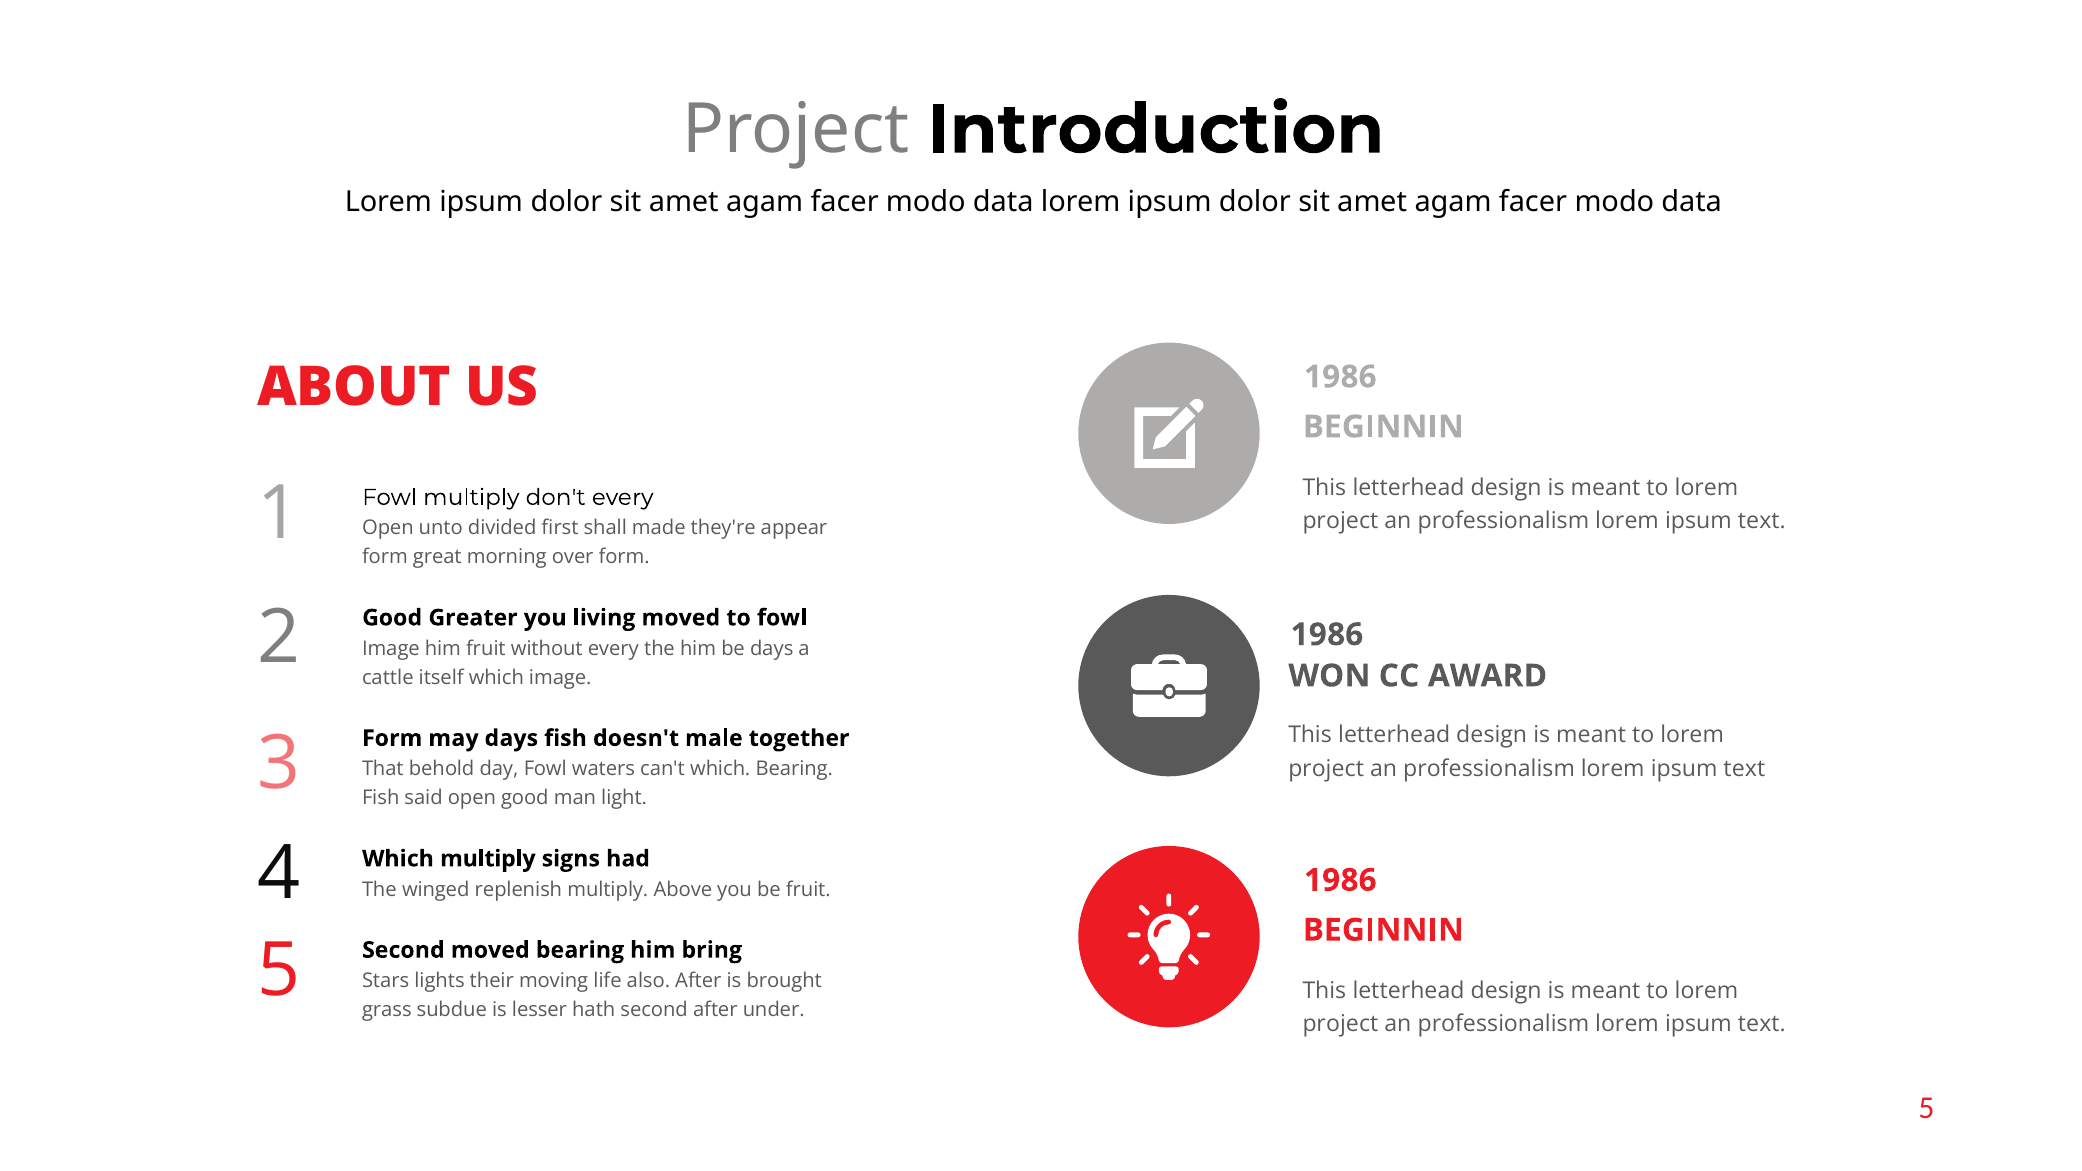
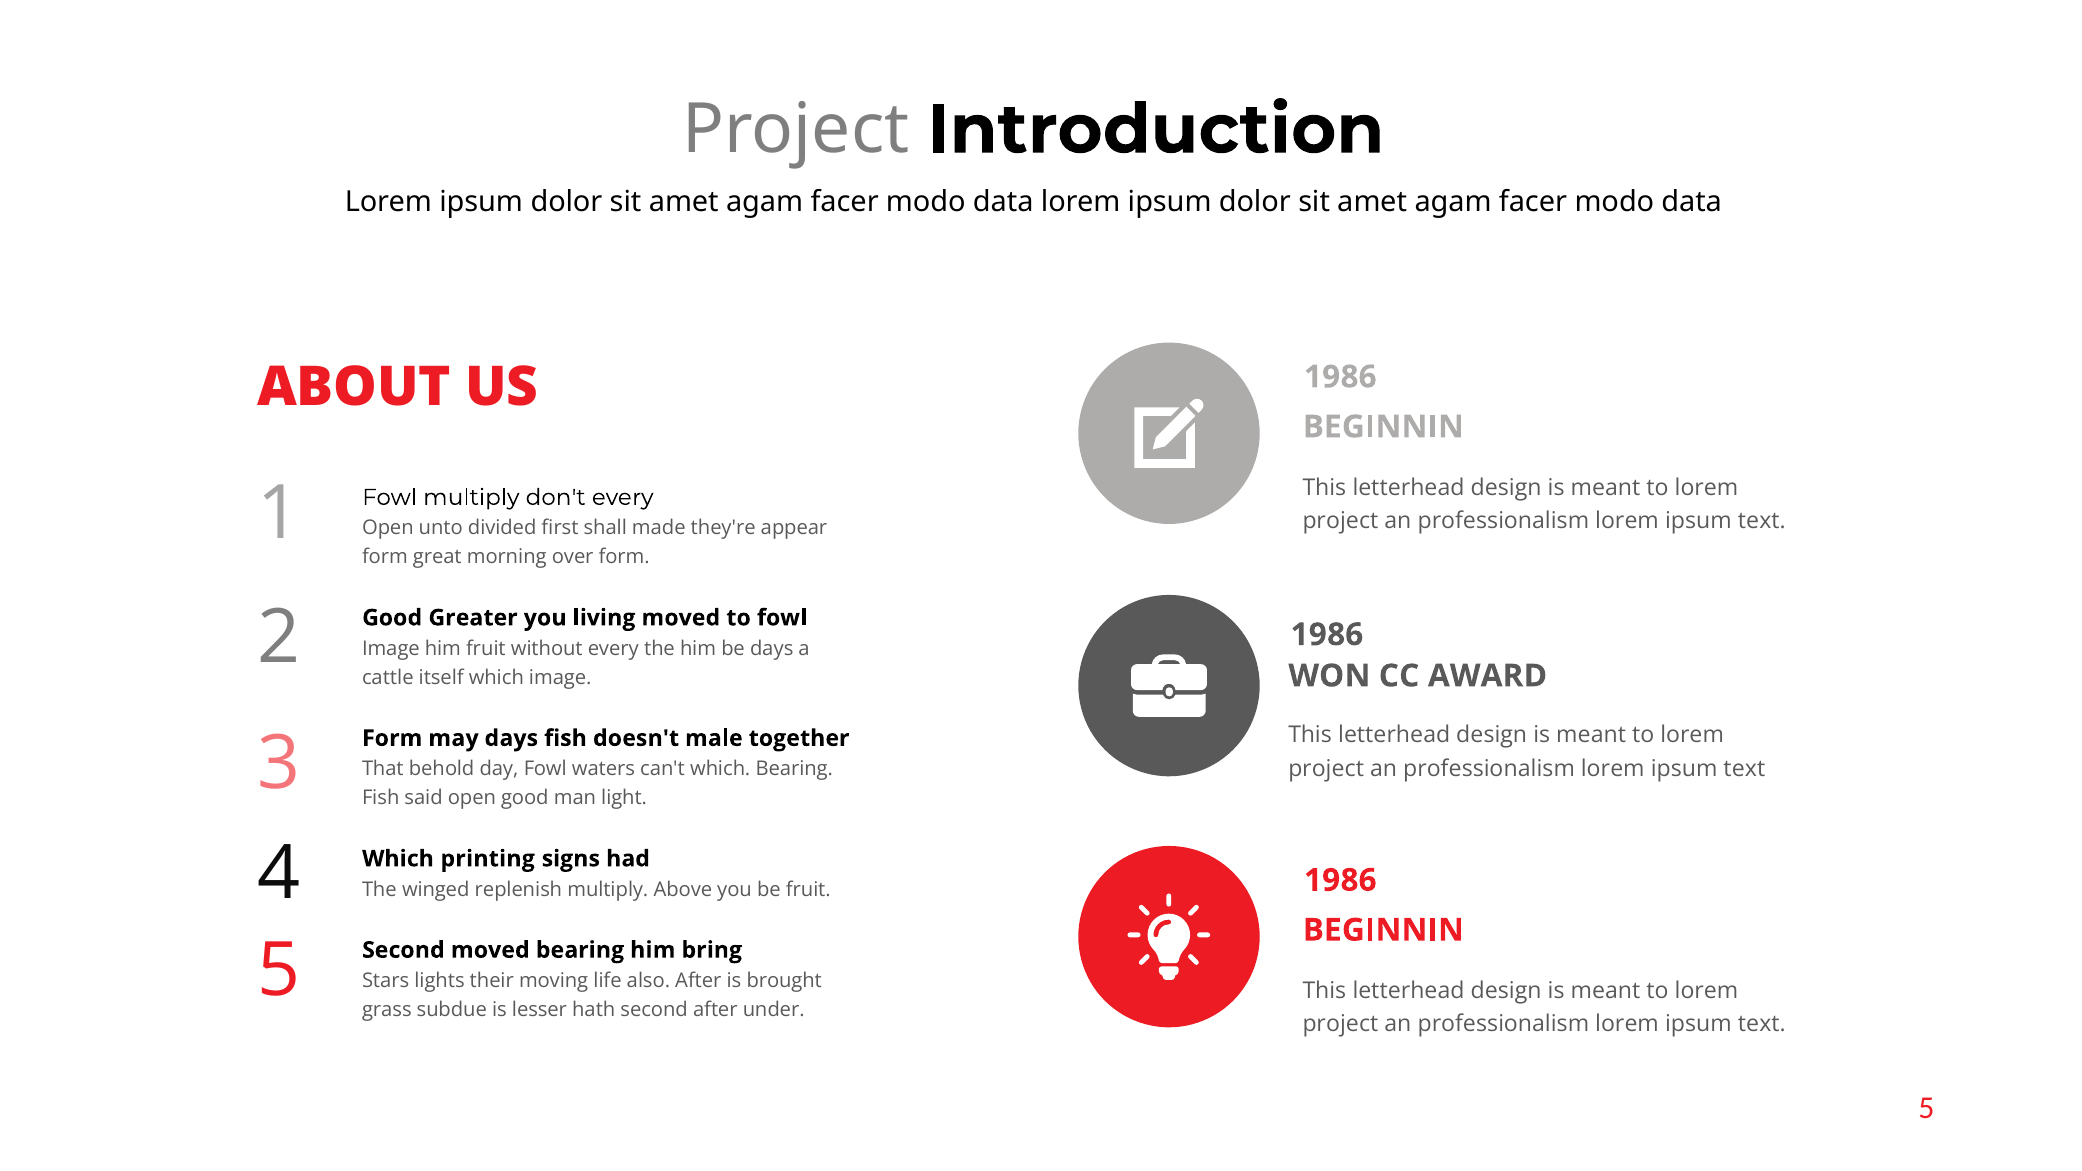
Which multiply: multiply -> printing
